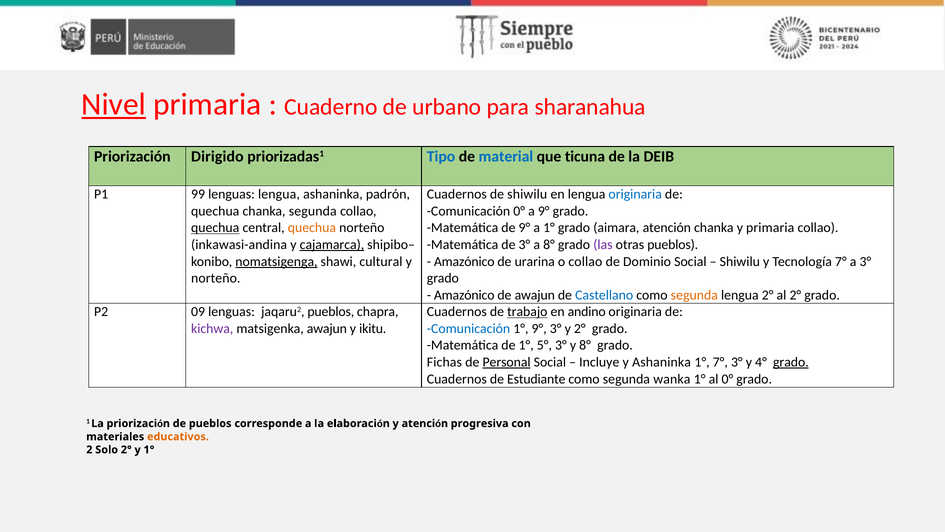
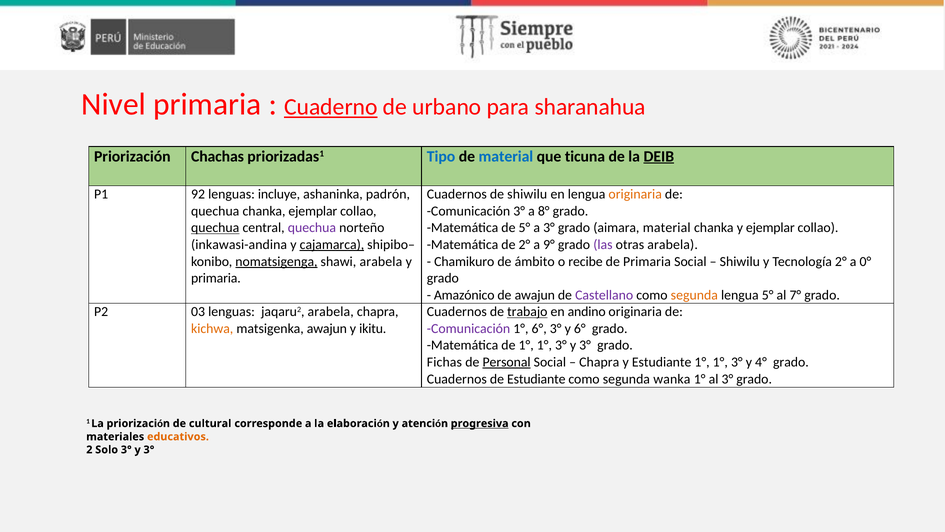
Nivel underline: present -> none
Cuaderno underline: none -> present
Dirigido: Dirigido -> Chachas
DEIB underline: none -> present
99: 99 -> 92
lenguas lengua: lengua -> incluye
originaria at (635, 194) colour: blue -> orange
chanka segunda: segunda -> ejemplar
Comunicación 0°: 0° -> 3°
a 9°: 9° -> 8°
quechua at (312, 228) colour: orange -> purple
de 9°: 9° -> 5°
a 1°: 1° -> 3°
aimara atención: atención -> material
y primaria: primaria -> ejemplar
de 3°: 3° -> 2°
a 8°: 8° -> 9°
otras pueblos: pueblos -> arabela
shawi cultural: cultural -> arabela
Amazónico at (464, 261): Amazónico -> Chamikuro
urarina: urarina -> ámbito
o collao: collao -> recibe
de Dominio: Dominio -> Primaria
Tecnología 7°: 7° -> 2°
a 3°: 3° -> 0°
norteño at (216, 278): norteño -> primaria
Castellano colour: blue -> purple
lengua 2°: 2° -> 5°
al 2°: 2° -> 7°
09: 09 -> 03
jaqaru2 pueblos: pueblos -> arabela
kichwa colour: purple -> orange
Comunicación at (469, 328) colour: blue -> purple
1° 9°: 9° -> 6°
y 2°: 2° -> 6°
de 1° 5°: 5° -> 1°
8° at (585, 345): 8° -> 3°
Incluye at (599, 362): Incluye -> Chapra
y Ashaninka: Ashaninka -> Estudiante
7° at (720, 362): 7° -> 1°
grado at (791, 362) underline: present -> none
al 0°: 0° -> 3°
de pueblos: pueblos -> cultural
progresiva underline: none -> present
Solo 2°: 2° -> 3°
1° at (149, 449): 1° -> 3°
